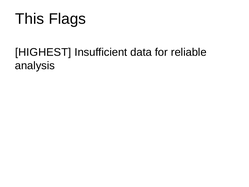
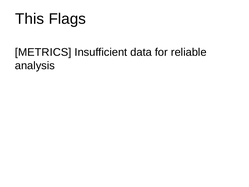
HIGHEST: HIGHEST -> METRICS
